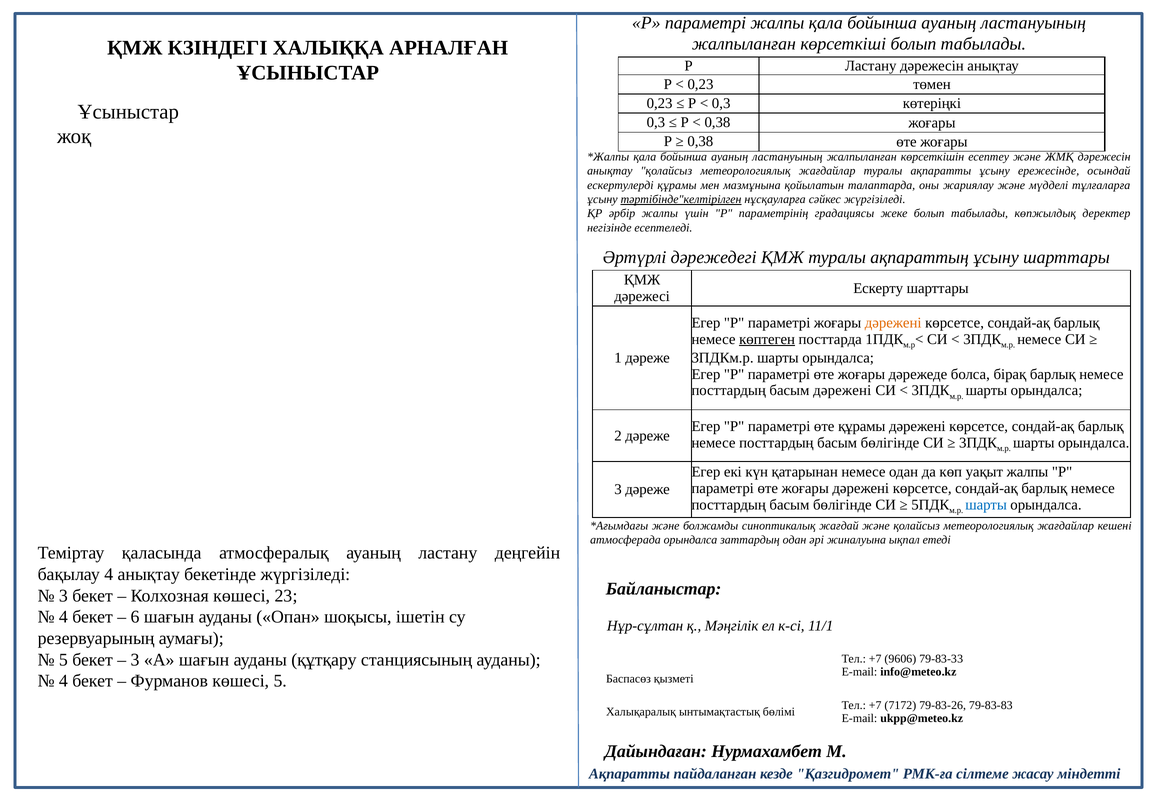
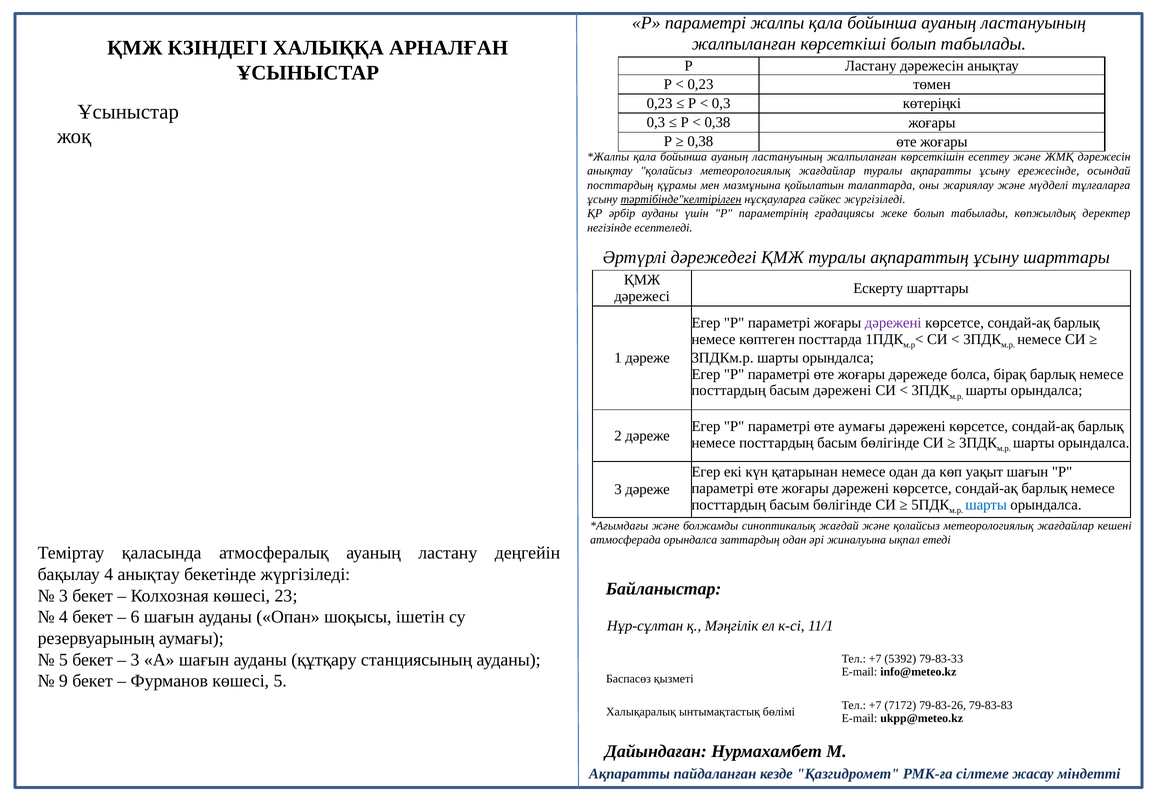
ескертулерді at (620, 185): ескертулерді -> посттардың
әрбір жалпы: жалпы -> ауданы
дәрежені at (893, 323) colour: orange -> purple
көптеген underline: present -> none
өте құрамы: құрамы -> аумағы
уақыт жалпы: жалпы -> шағын
9606: 9606 -> 5392
4 at (63, 681): 4 -> 9
